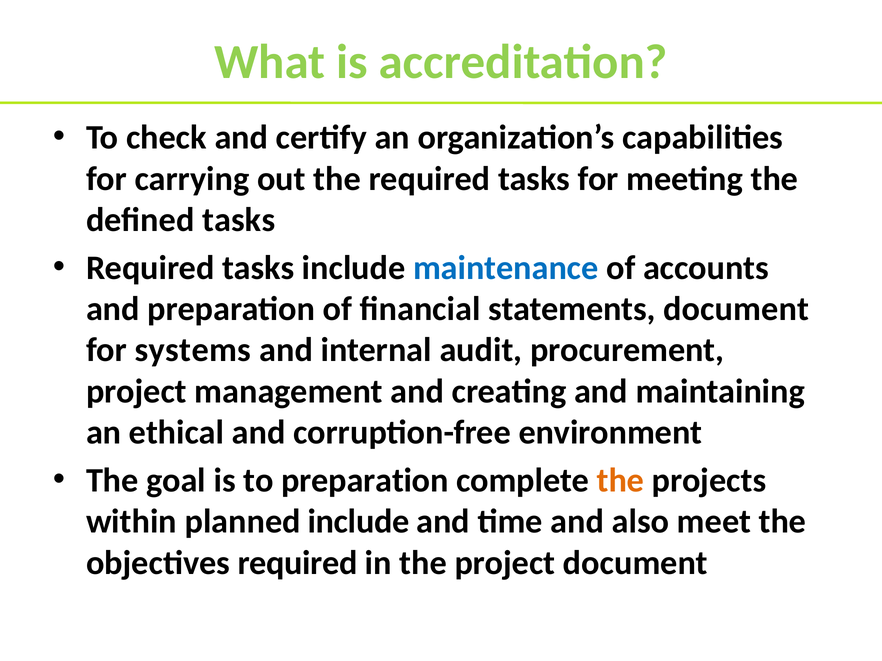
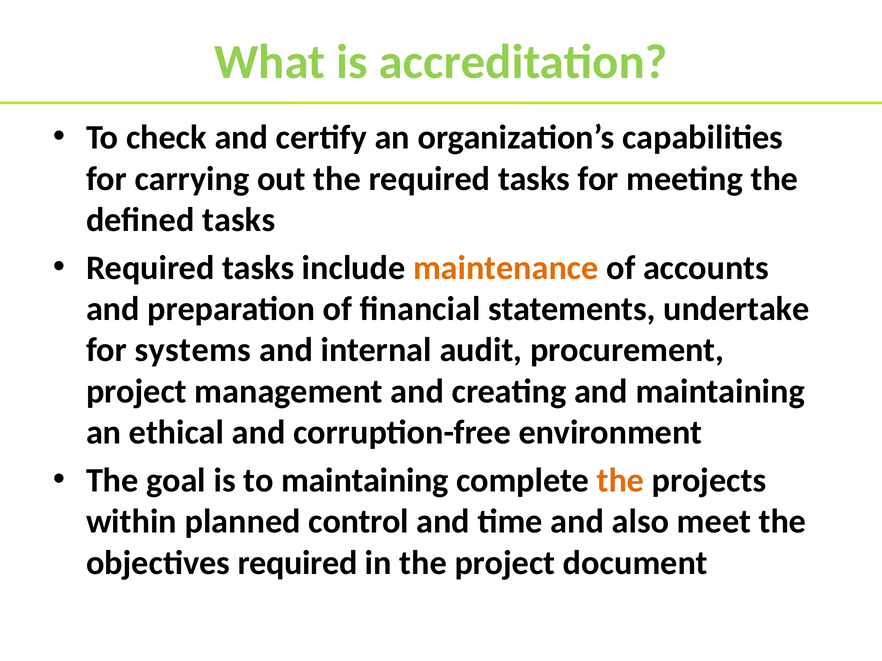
maintenance colour: blue -> orange
statements document: document -> undertake
to preparation: preparation -> maintaining
planned include: include -> control
